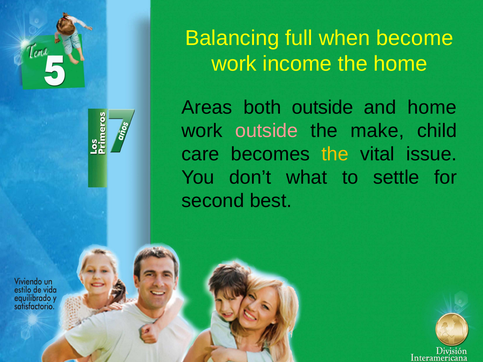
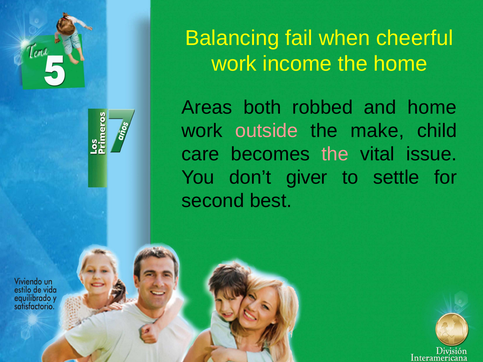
full: full -> fail
become: become -> cheerful
both outside: outside -> robbed
the at (335, 154) colour: yellow -> pink
what: what -> giver
